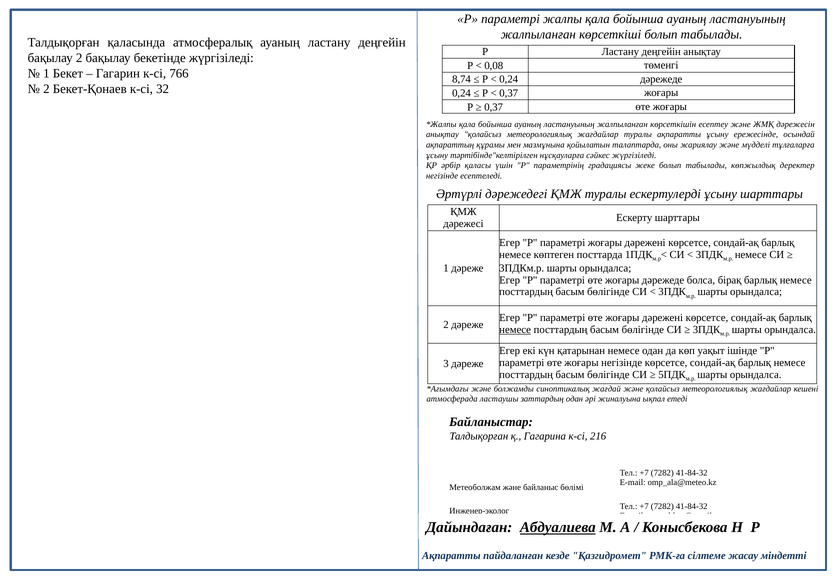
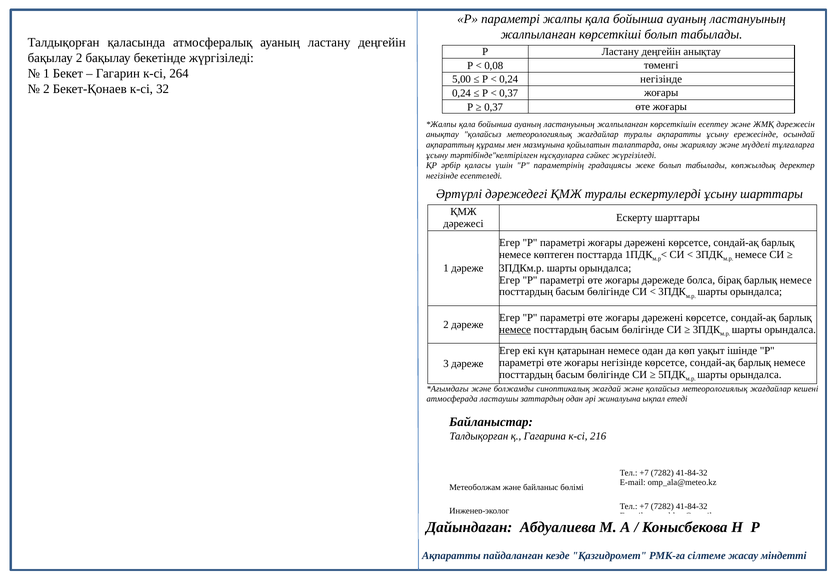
766: 766 -> 264
8,74: 8,74 -> 5,00
0,24 дәрежеде: дәрежеде -> негізінде
Абдуалиева underline: present -> none
